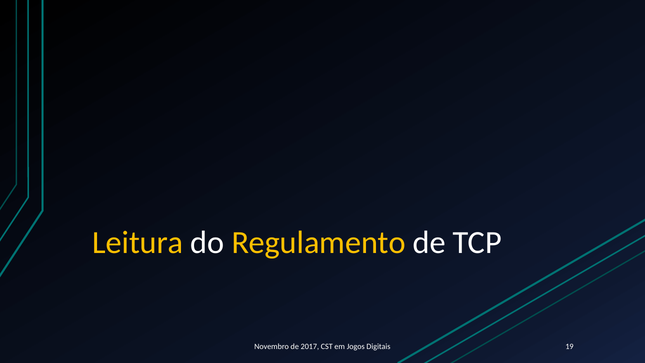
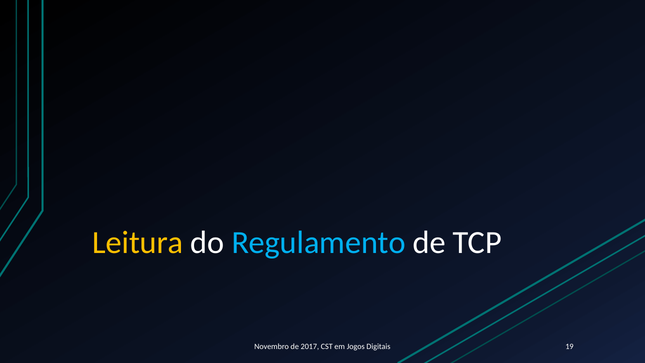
Regulamento colour: yellow -> light blue
